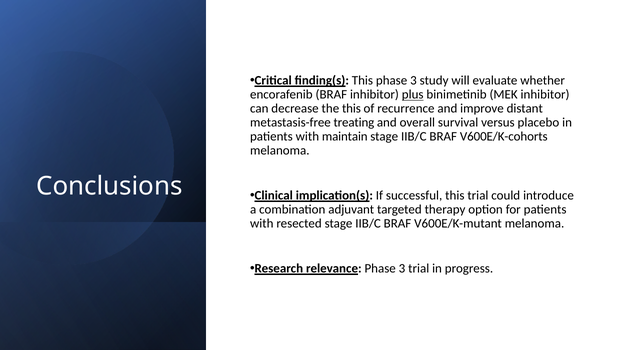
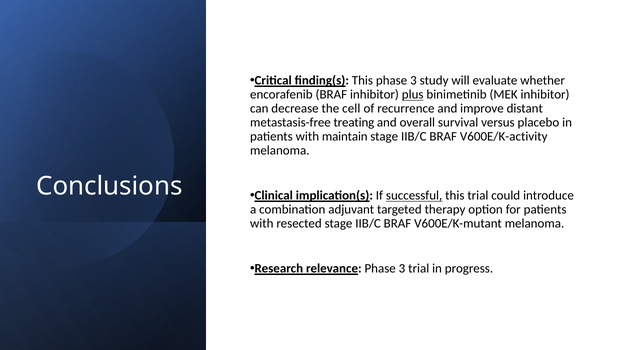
the this: this -> cell
V600E/K-cohorts: V600E/K-cohorts -> V600E/K-activity
successful underline: none -> present
